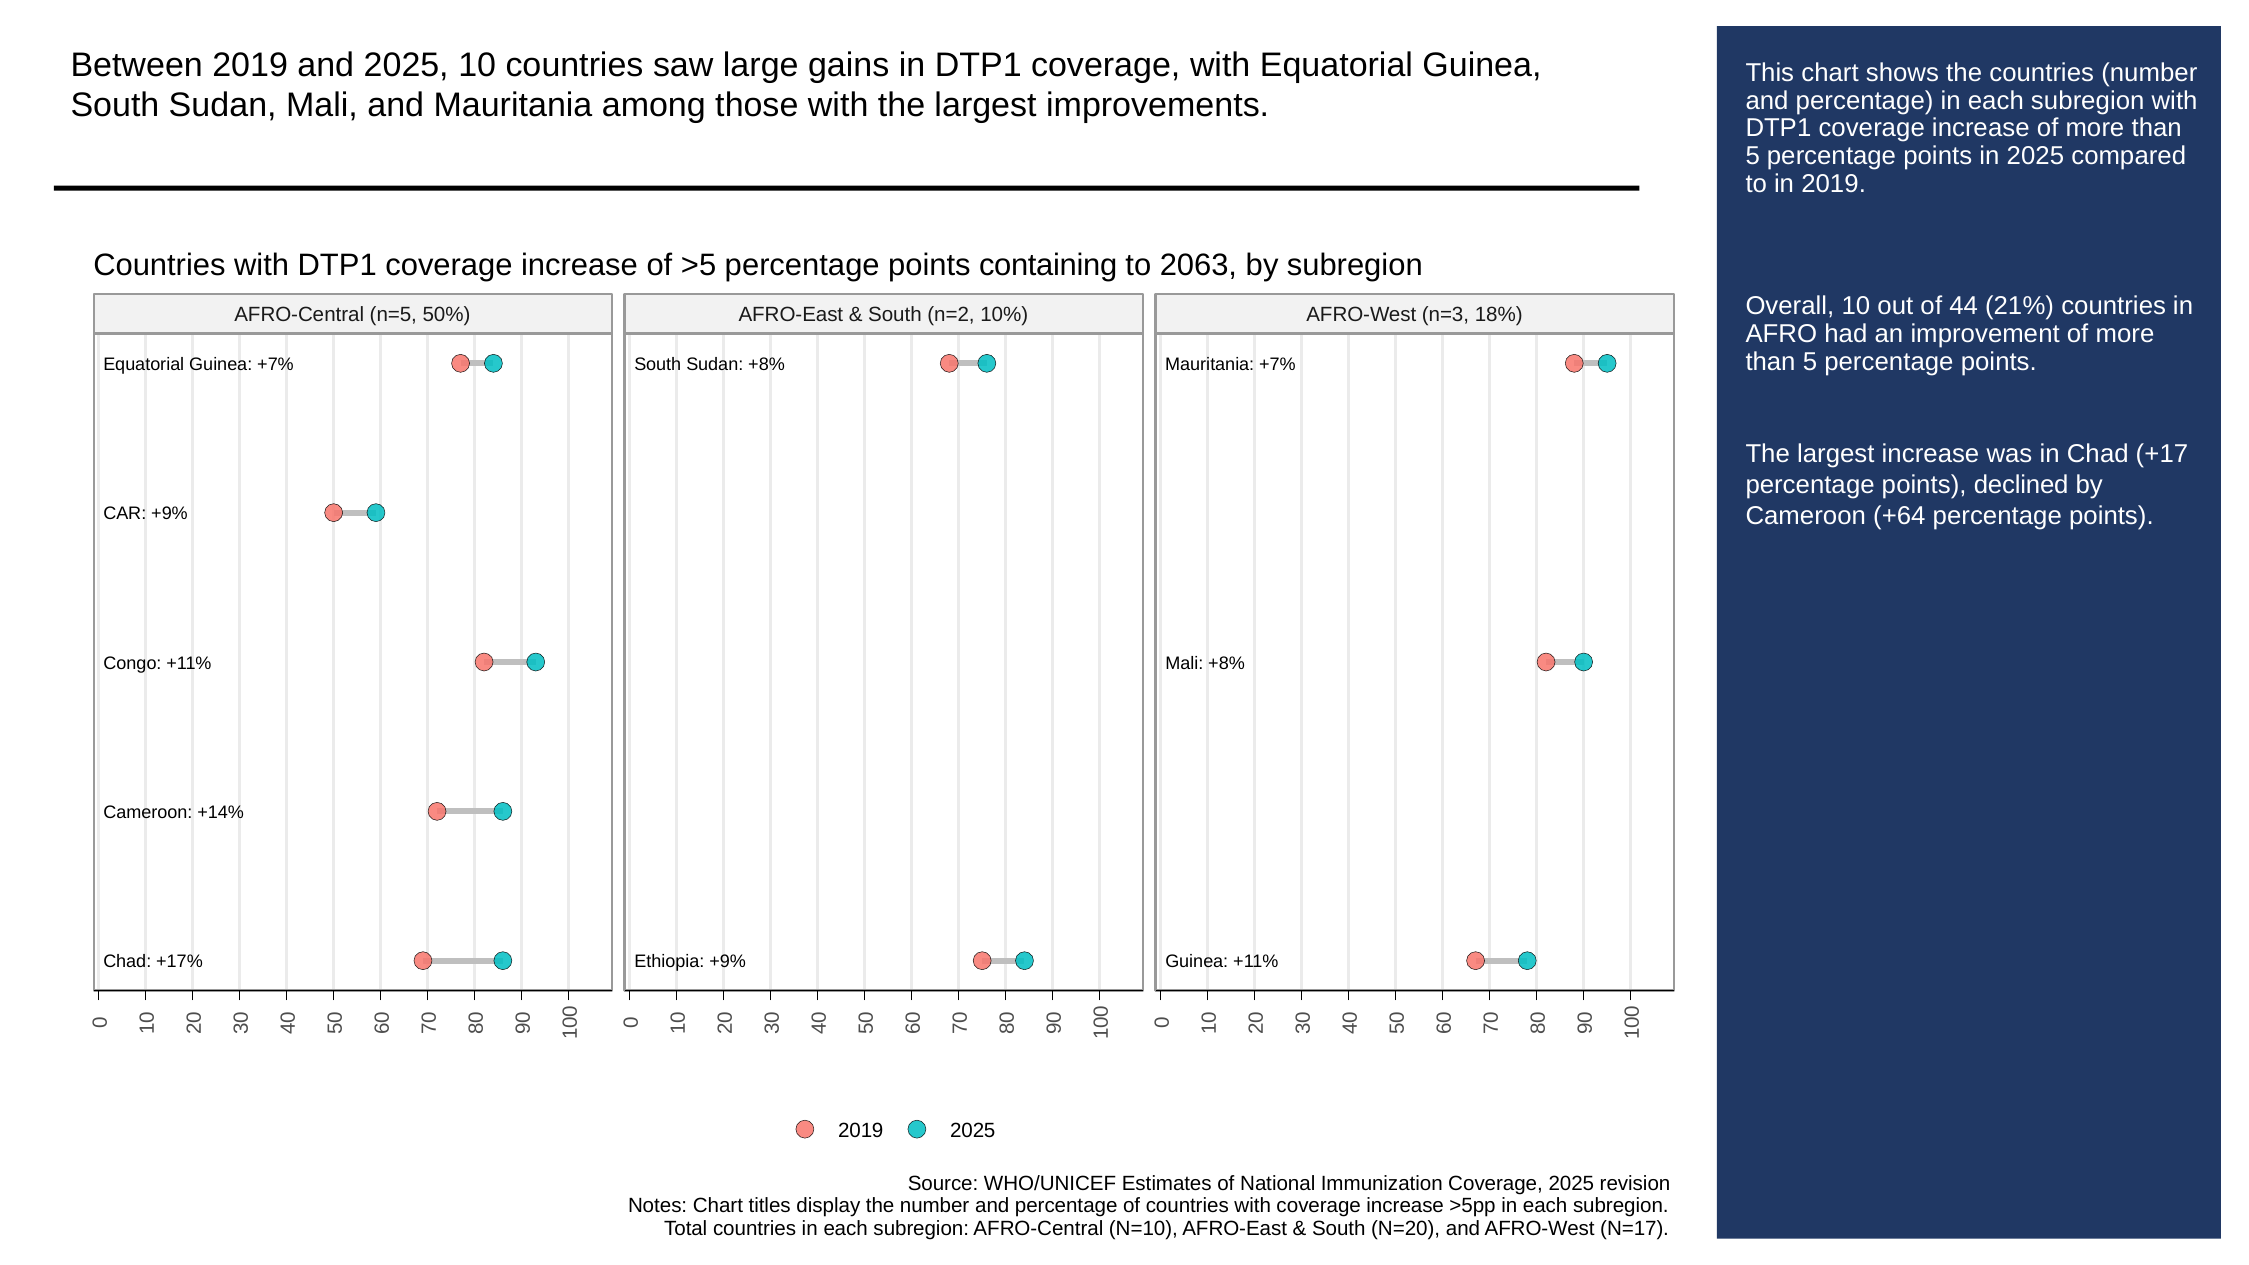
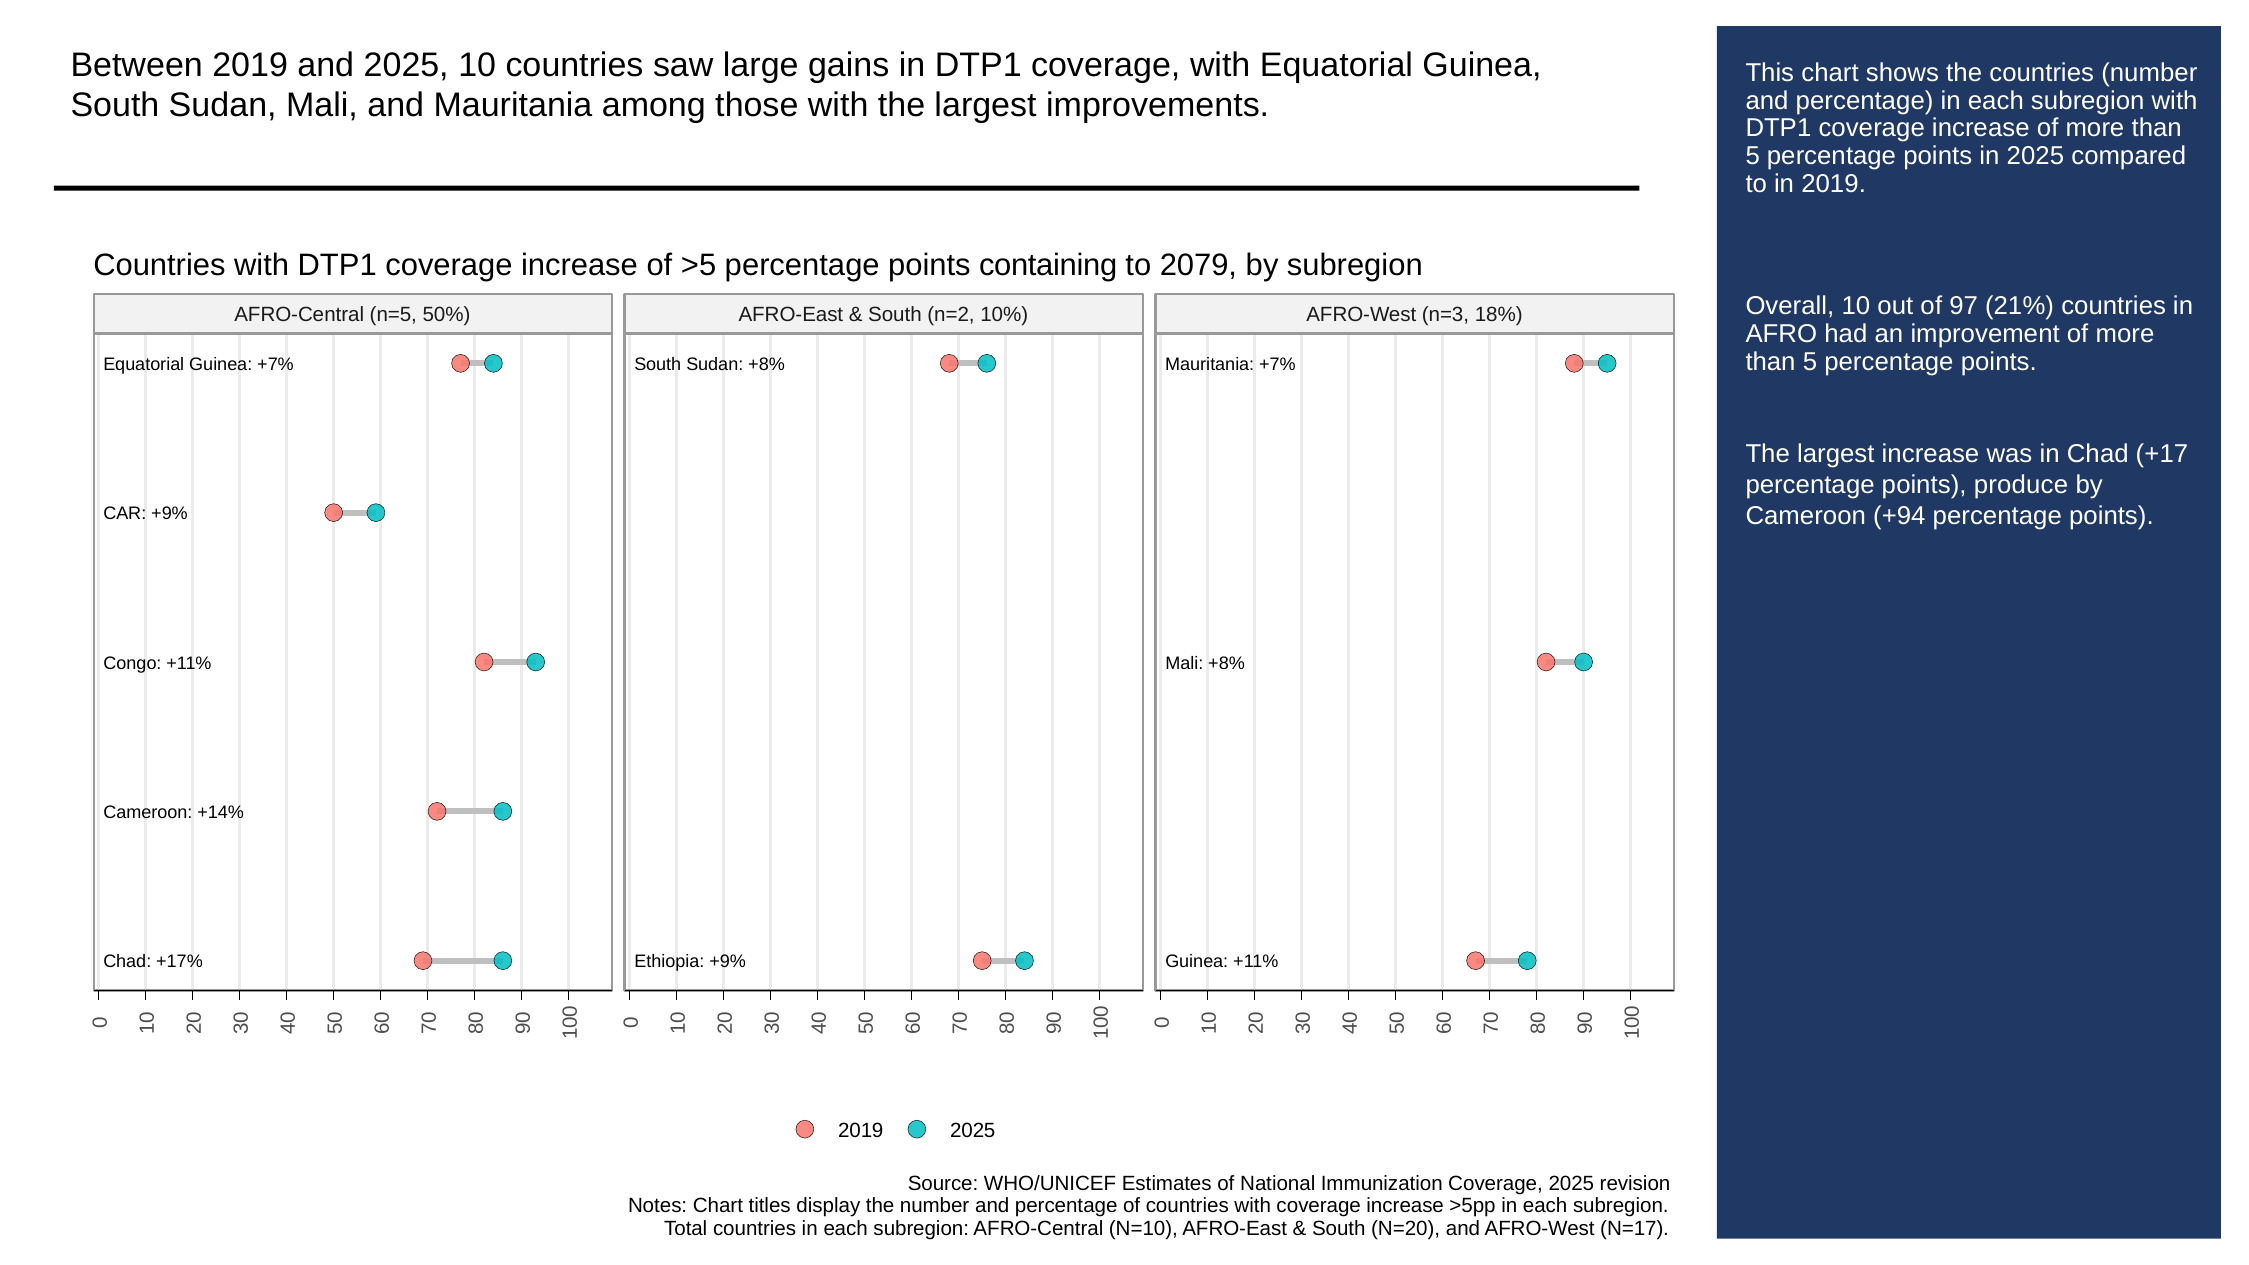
2063: 2063 -> 2079
44: 44 -> 97
declined: declined -> produce
+64: +64 -> +94
